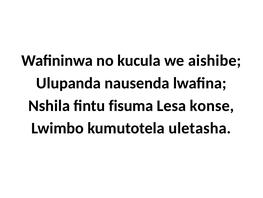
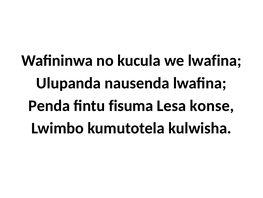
we aishibe: aishibe -> lwafina
Nshila: Nshila -> Penda
uletasha: uletasha -> kulwisha
